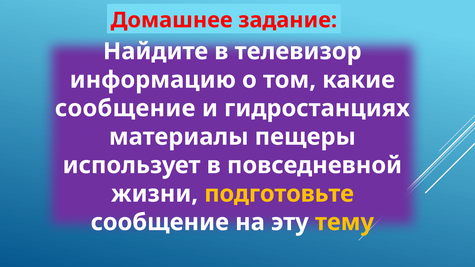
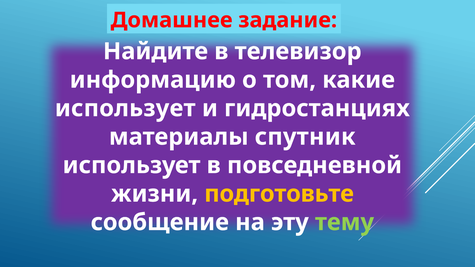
сообщение at (125, 108): сообщение -> использует
пещеры: пещеры -> спутник
тему colour: yellow -> light green
